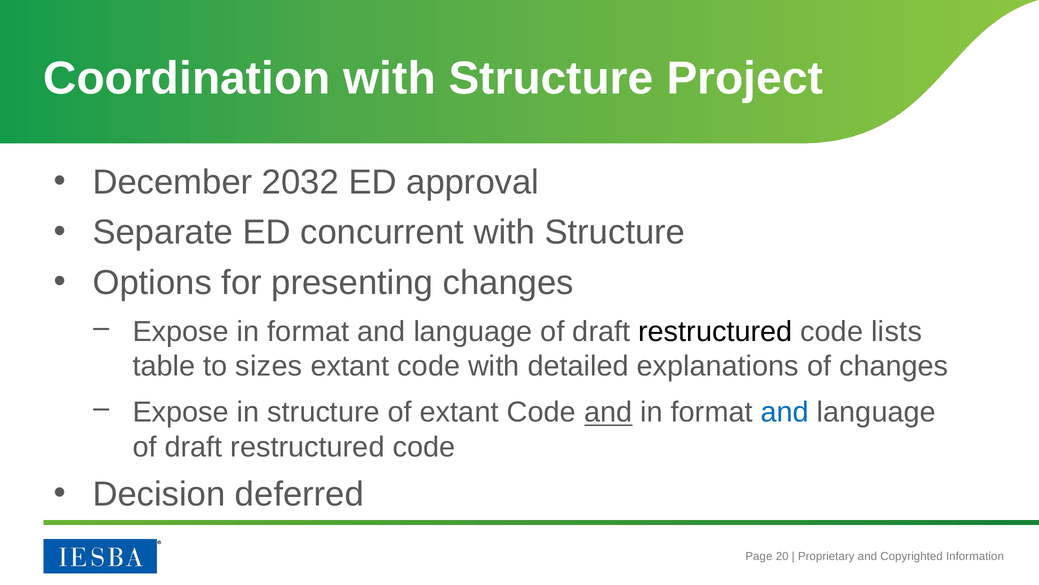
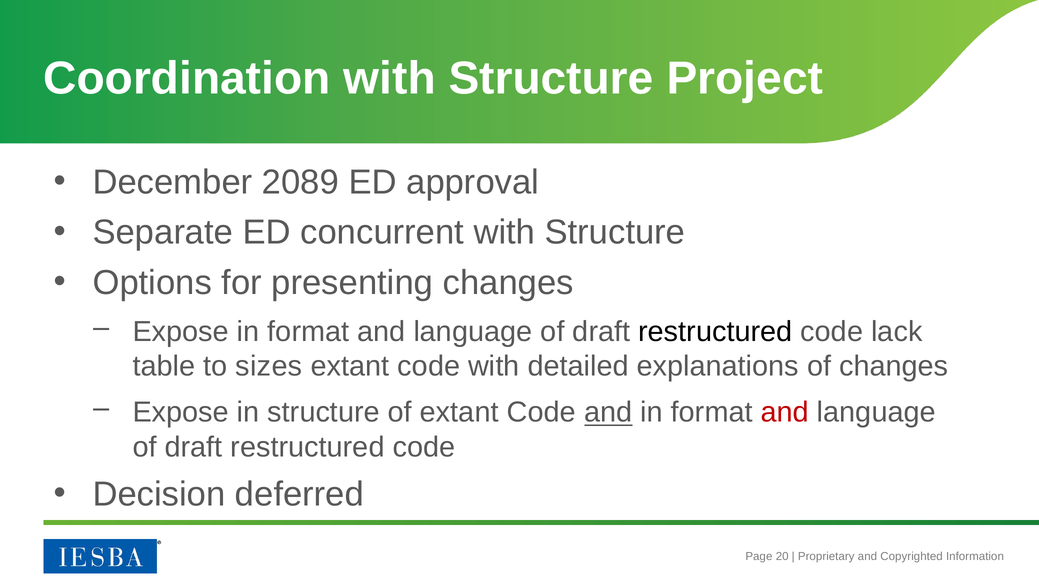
2032: 2032 -> 2089
lists: lists -> lack
and at (785, 412) colour: blue -> red
